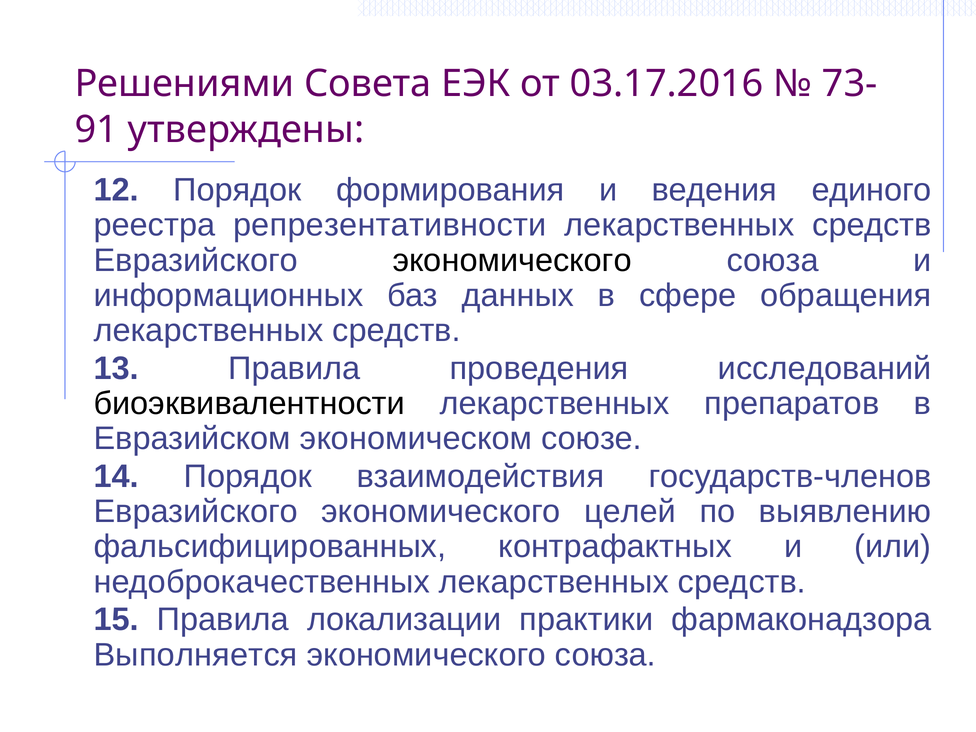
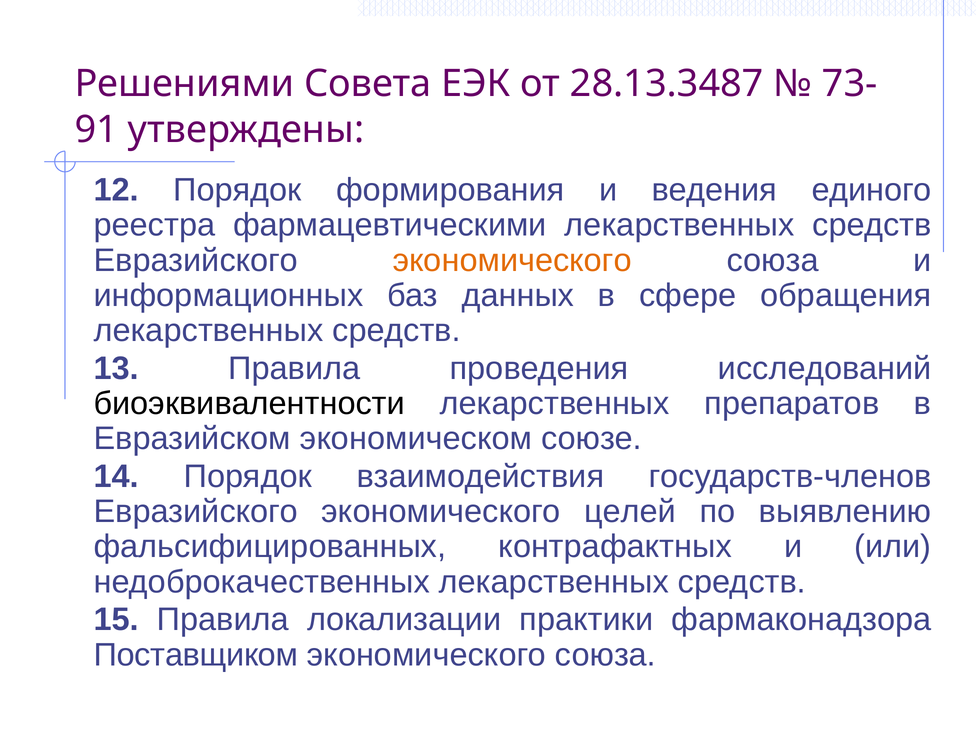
03.17.2016: 03.17.2016 -> 28.13.3487
репрезентативности: репрезентативности -> фармацевтическими
экономического at (512, 260) colour: black -> orange
Выполняется: Выполняется -> Поставщиком
